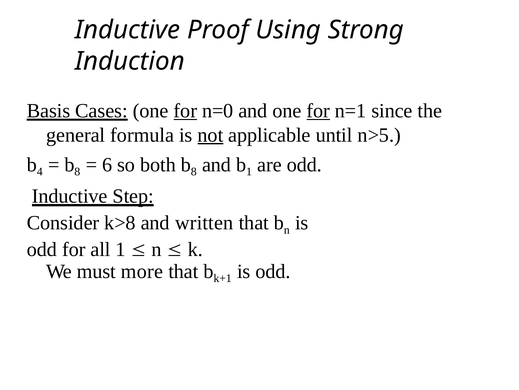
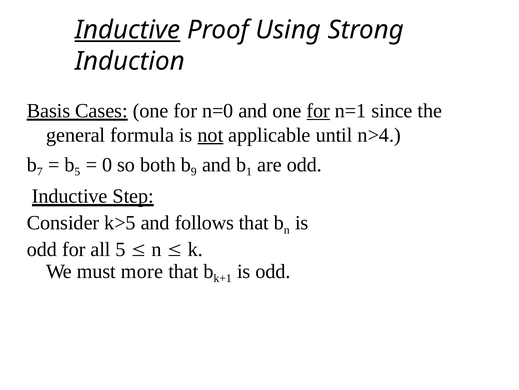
Inductive at (127, 30) underline: none -> present
for at (185, 111) underline: present -> none
n>5: n>5 -> n>4
4: 4 -> 7
8 at (77, 171): 8 -> 5
6: 6 -> 0
8 at (194, 171): 8 -> 9
k>8: k>8 -> k>5
written: written -> follows
all 1: 1 -> 5
